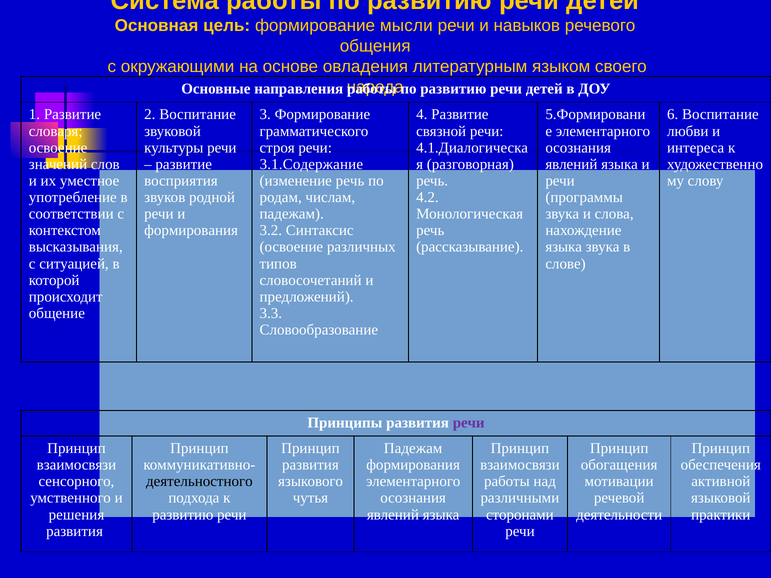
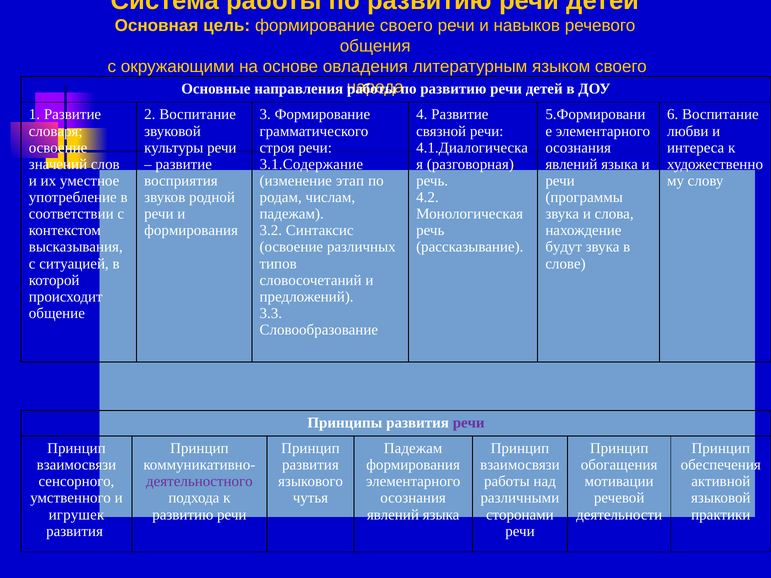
формирование мысли: мысли -> своего
изменение речь: речь -> этап
языка at (564, 247): языка -> будут
деятельностного colour: black -> purple
решения: решения -> игрушек
